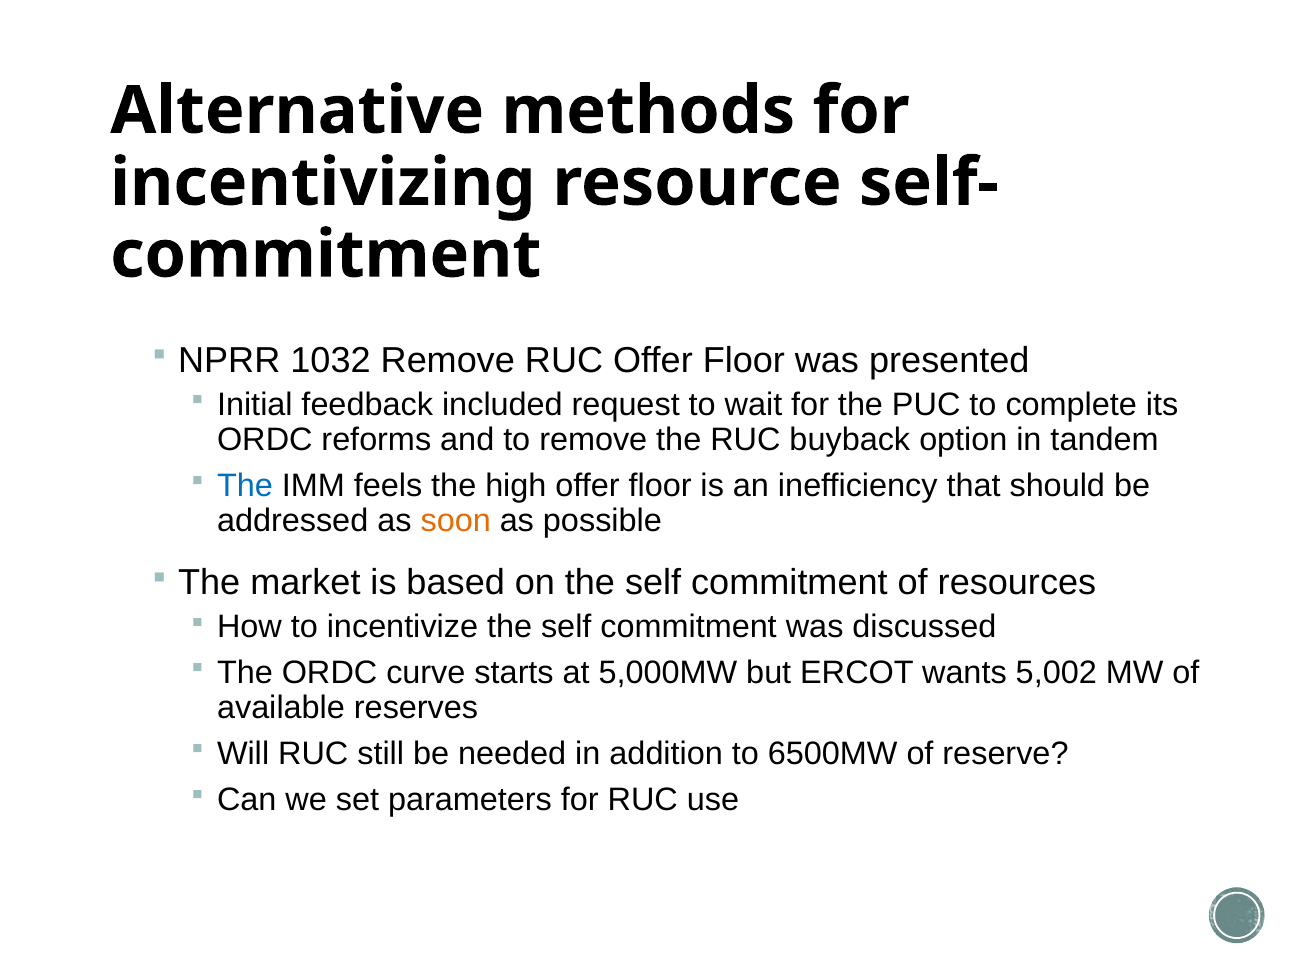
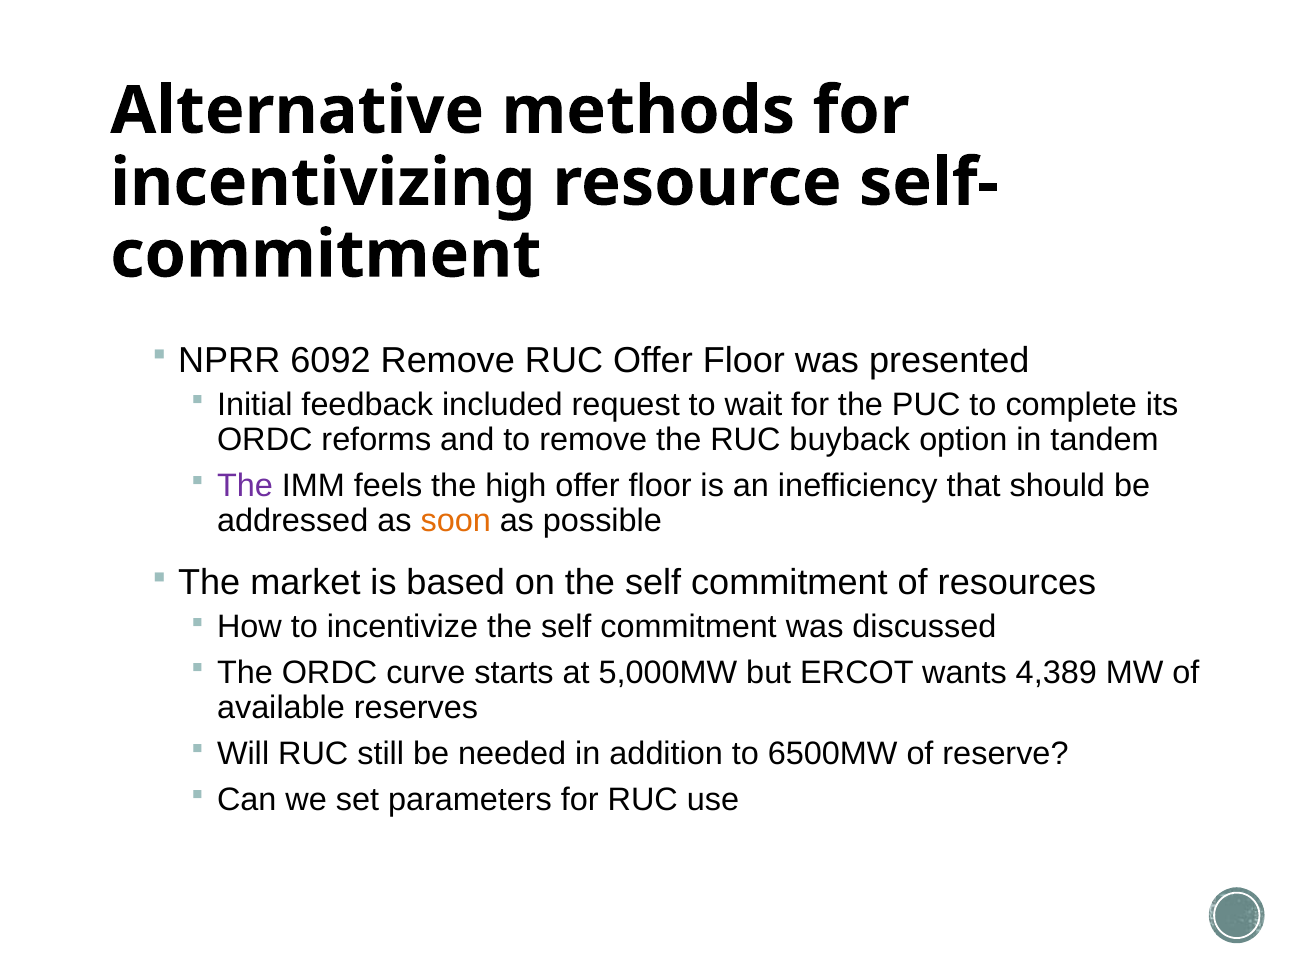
1032: 1032 -> 6092
The at (245, 486) colour: blue -> purple
5,002: 5,002 -> 4,389
